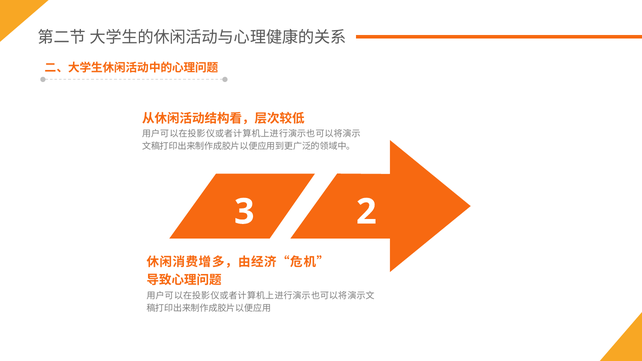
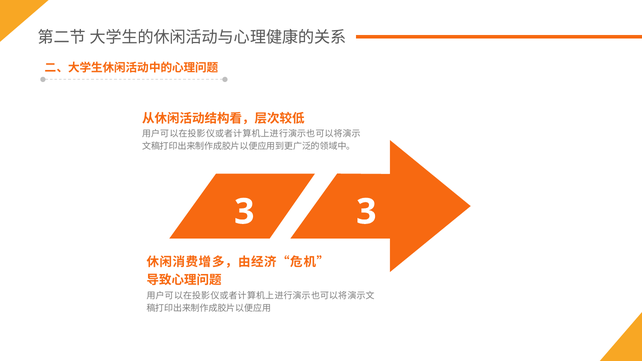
3 2: 2 -> 3
